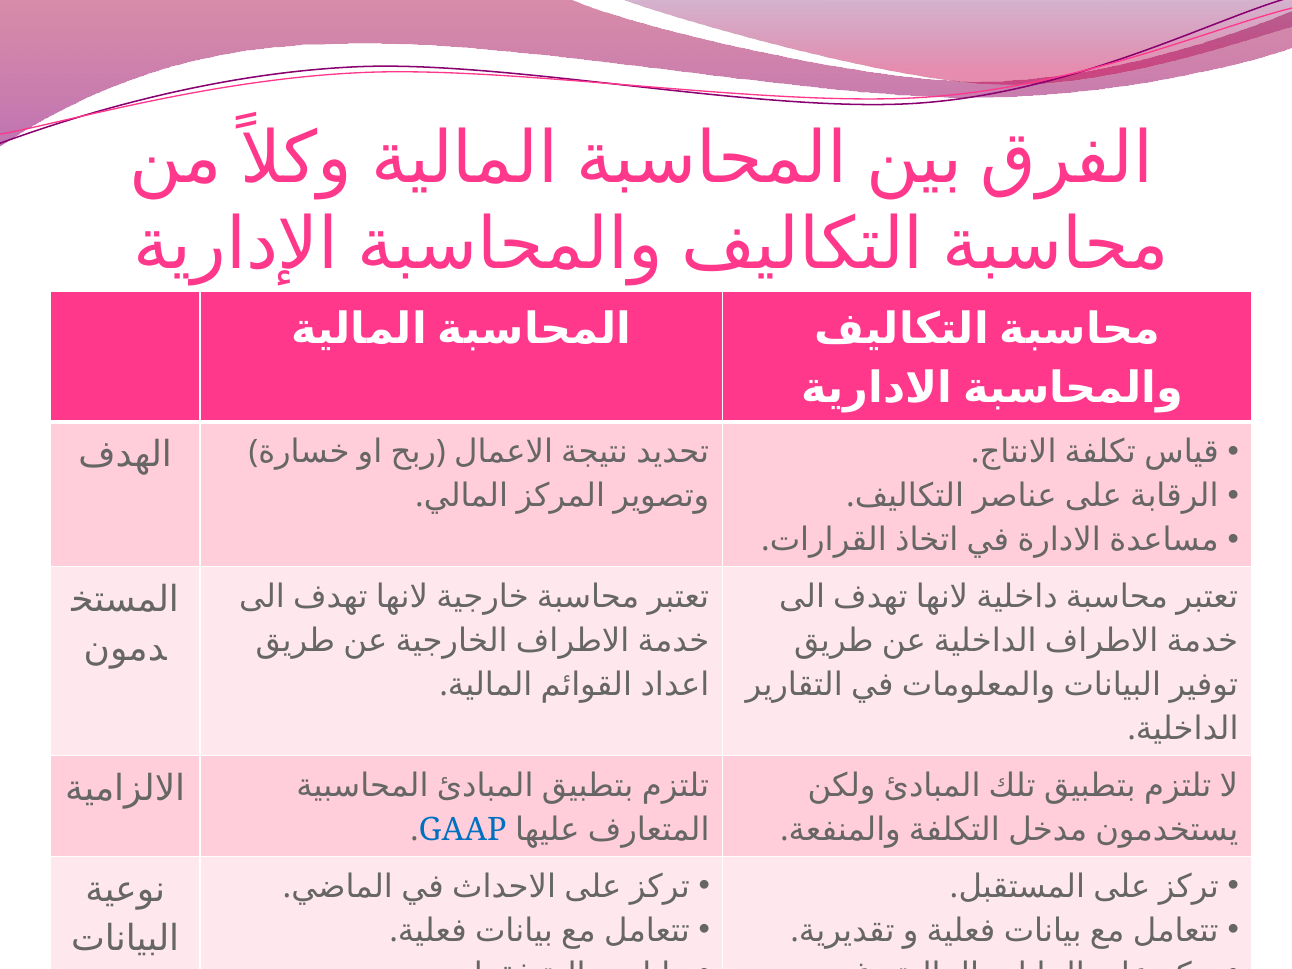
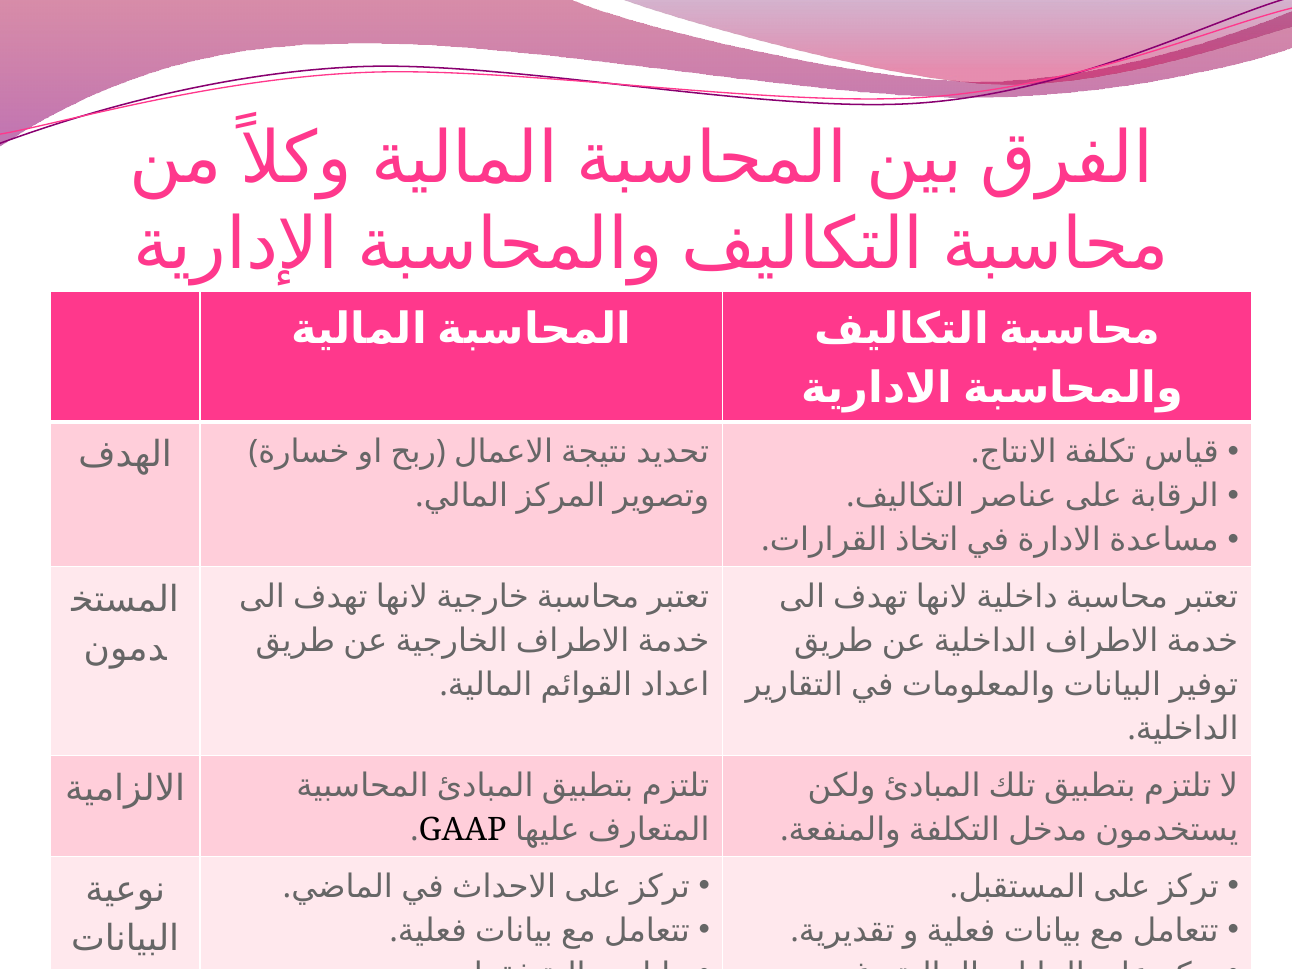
GAAP colour: blue -> black
